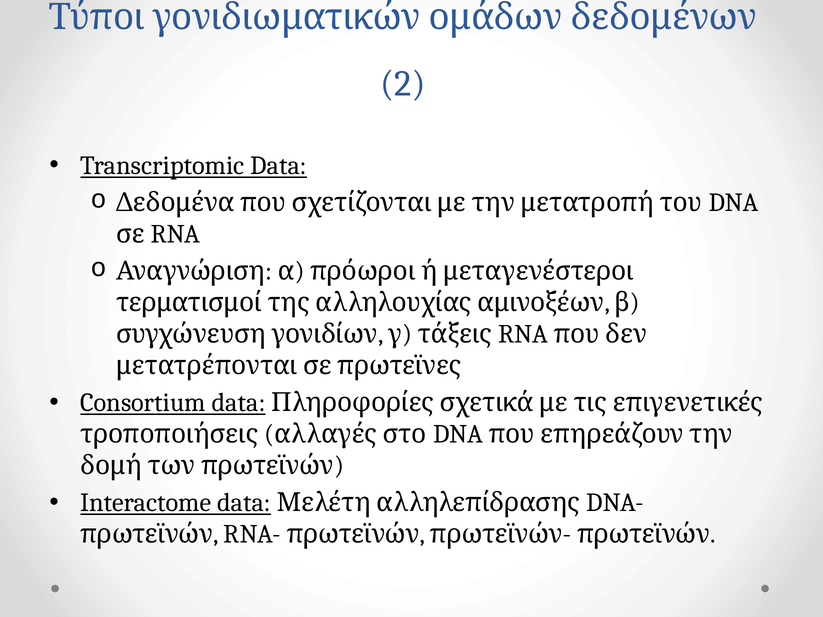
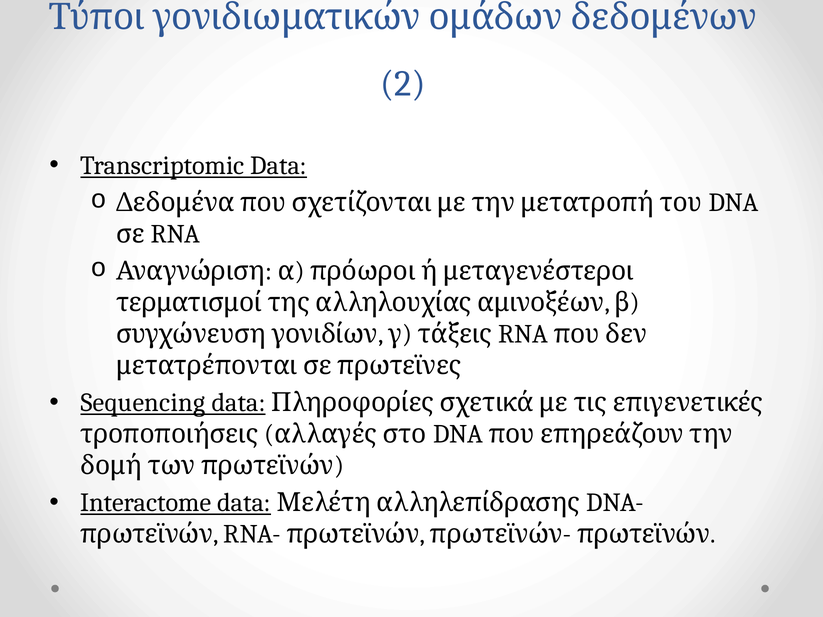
Consortium: Consortium -> Sequencing
